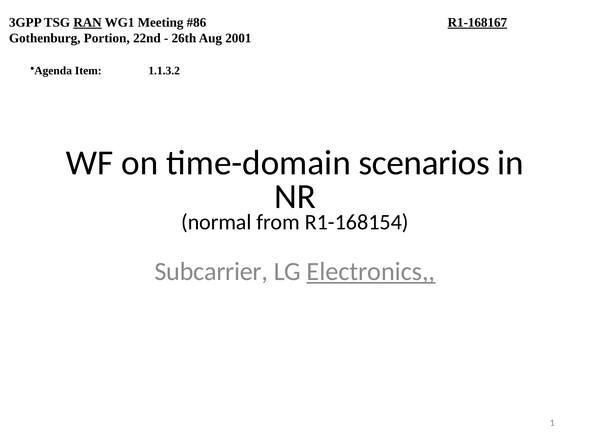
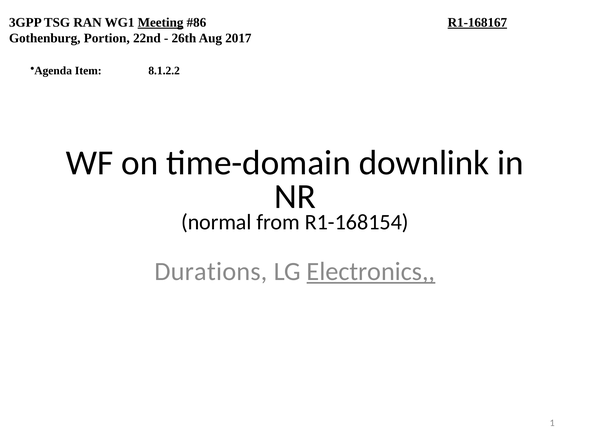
RAN underline: present -> none
Meeting underline: none -> present
2001: 2001 -> 2017
1.1.3.2: 1.1.3.2 -> 8.1.2.2
scenarios: scenarios -> downlink
Subcarrier: Subcarrier -> Durations
